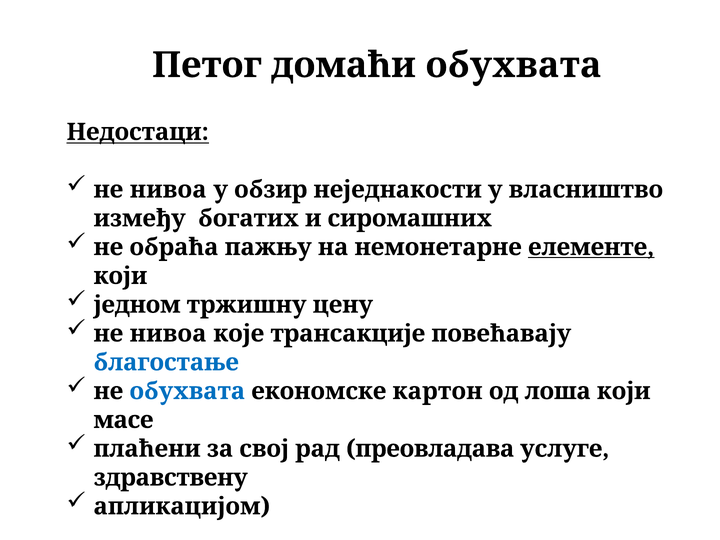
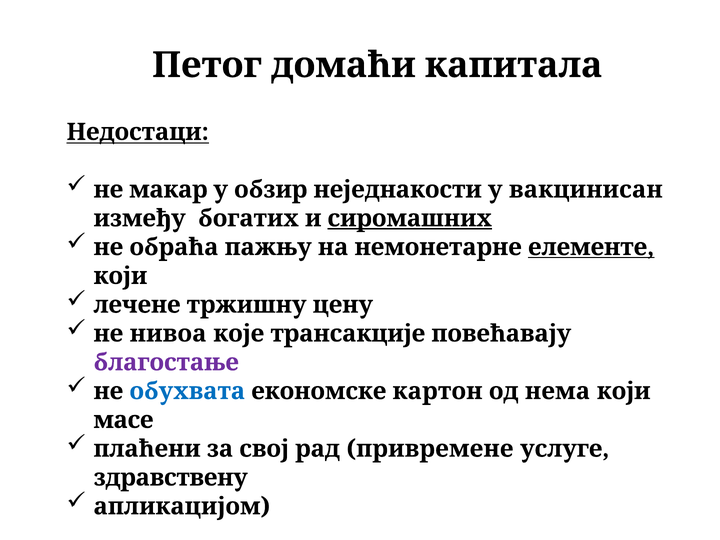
домаћи обухвата: обухвата -> капитала
нивоа at (168, 190): нивоа -> макар
власништво: власништво -> вакцинисан
сиромашних underline: none -> present
једном: једном -> лечене
благостање colour: blue -> purple
лоша: лоша -> нема
преовладава: преовладава -> привремене
